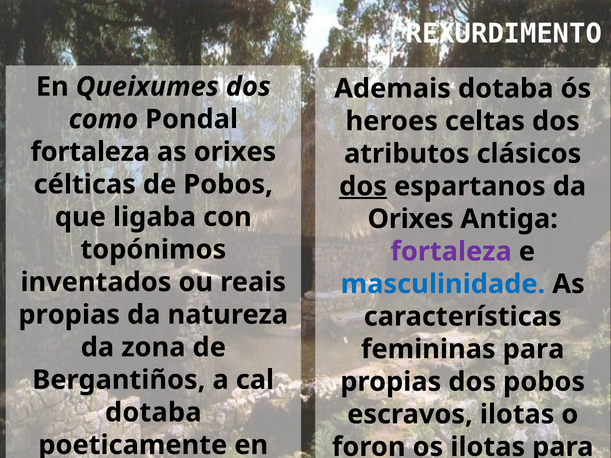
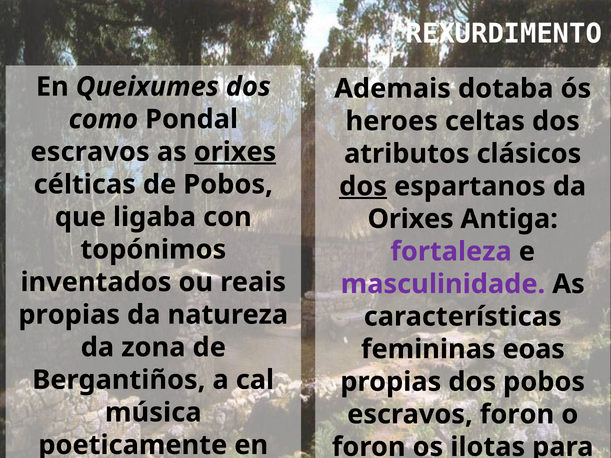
fortaleza at (90, 152): fortaleza -> escravos
orixes at (235, 152) underline: none -> present
masculinidade colour: blue -> purple
femininas para: para -> eoas
dotaba at (153, 413): dotaba -> música
escravos ilotas: ilotas -> foron
